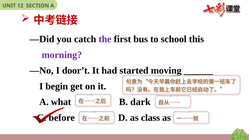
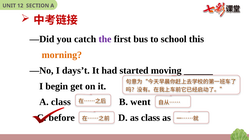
morning colour: purple -> orange
door’t: door’t -> days’t
A what: what -> class
dark: dark -> went
